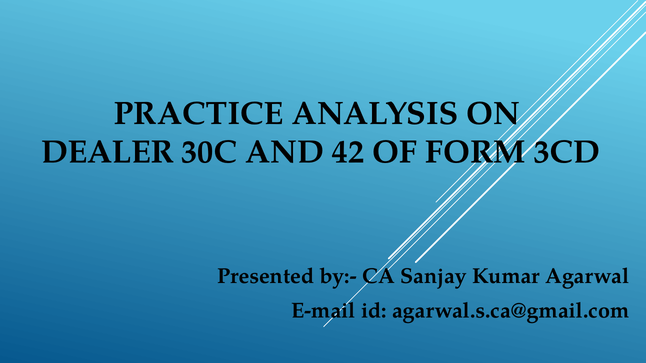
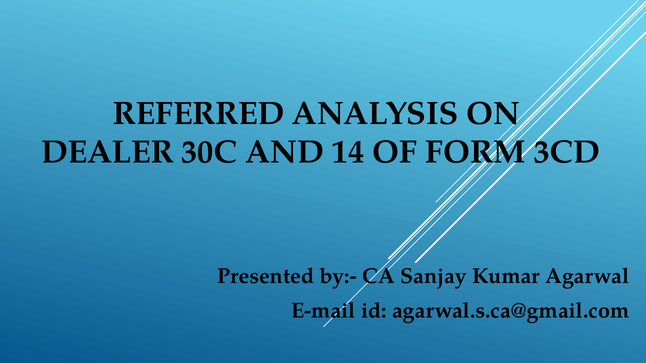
PRACTICE: PRACTICE -> REFERRED
42: 42 -> 14
